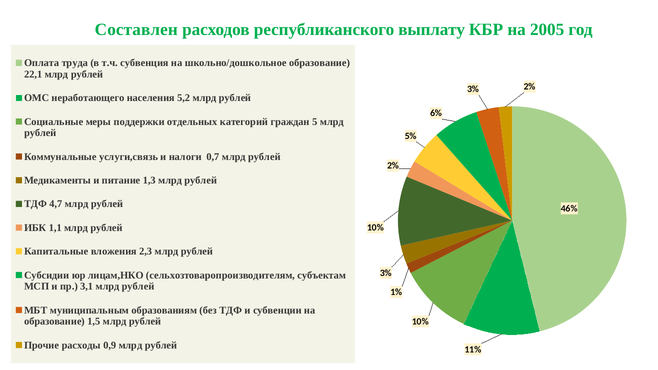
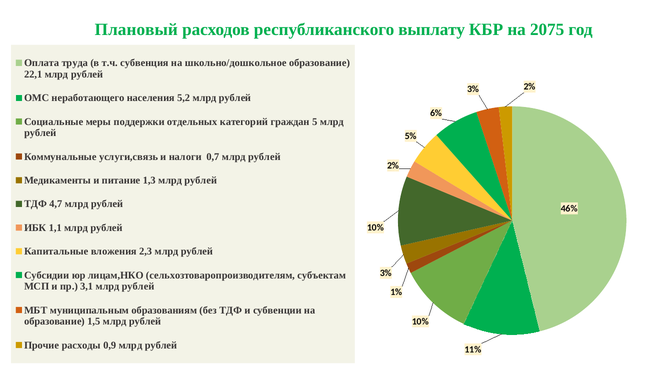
Составлен: Составлен -> Плановый
2005: 2005 -> 2075
